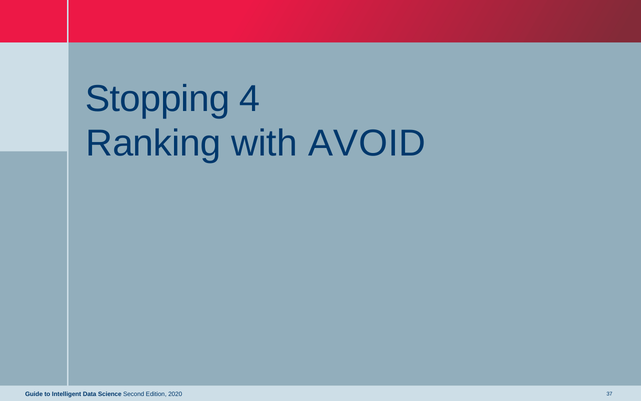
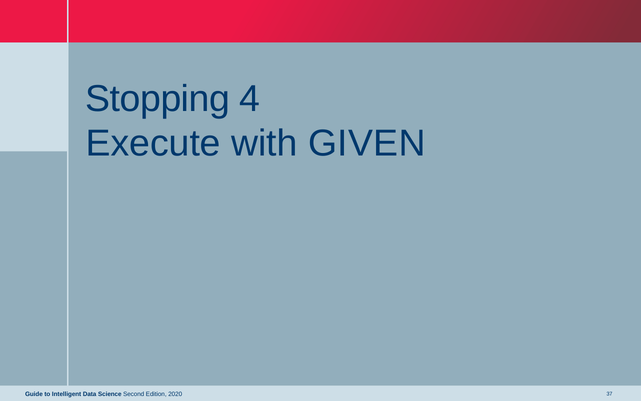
Ranking: Ranking -> Execute
AVOID: AVOID -> GIVEN
